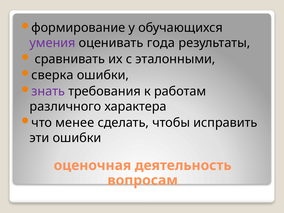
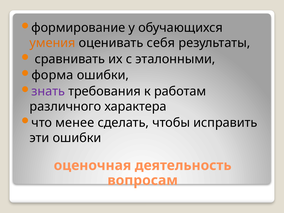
умения colour: purple -> orange
года: года -> себя
сверка: сверка -> форма
